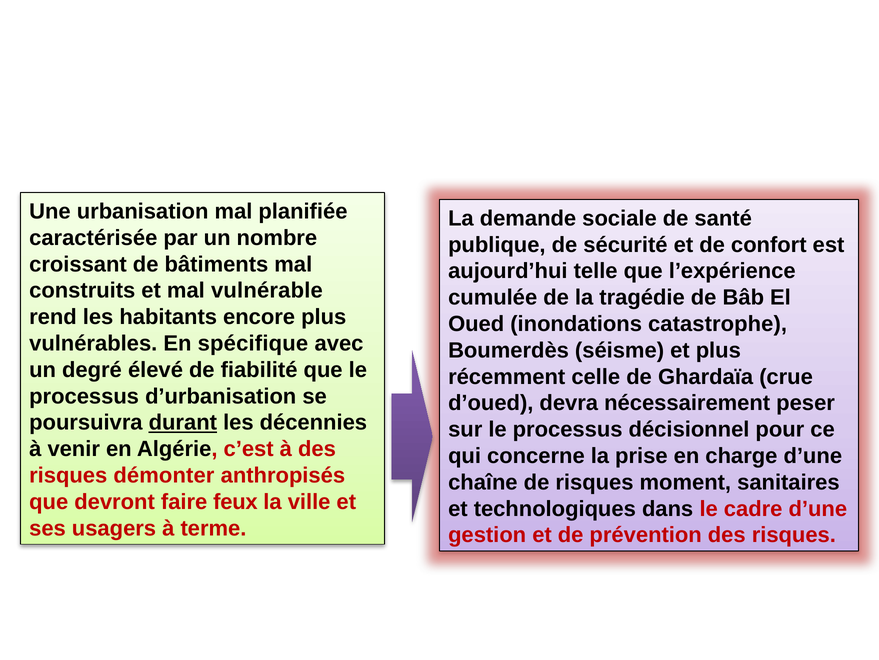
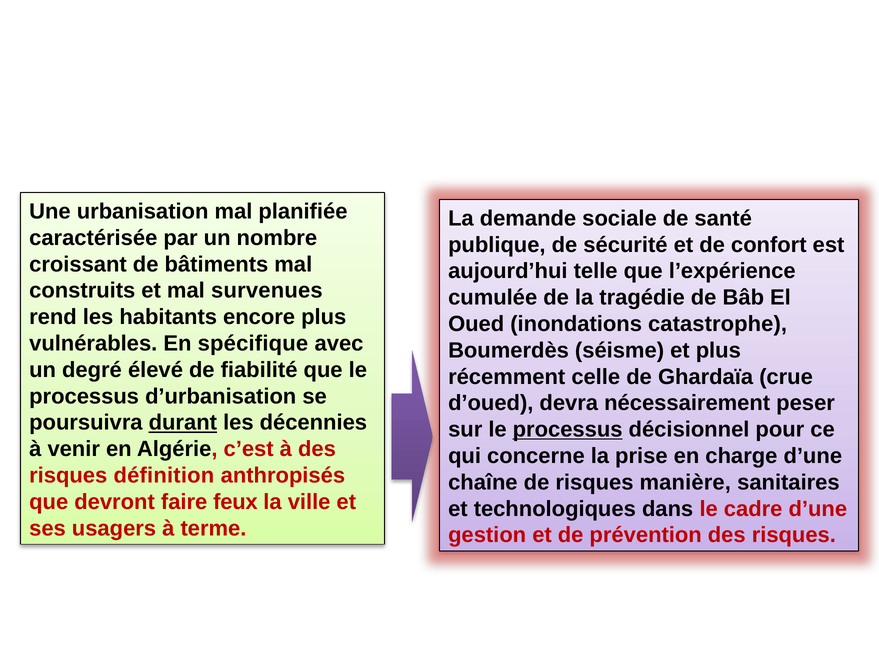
vulnérable: vulnérable -> survenues
processus at (568, 429) underline: none -> present
démonter: démonter -> définition
moment: moment -> manière
